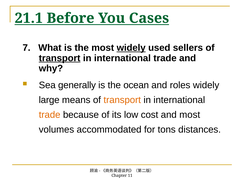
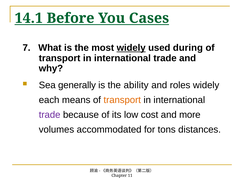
21.1: 21.1 -> 14.1
sellers: sellers -> during
transport at (60, 58) underline: present -> none
ocean: ocean -> ability
large: large -> each
trade at (50, 115) colour: orange -> purple
and most: most -> more
